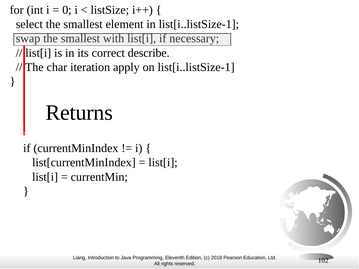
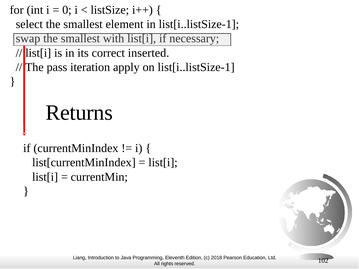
describe: describe -> inserted
char: char -> pass
